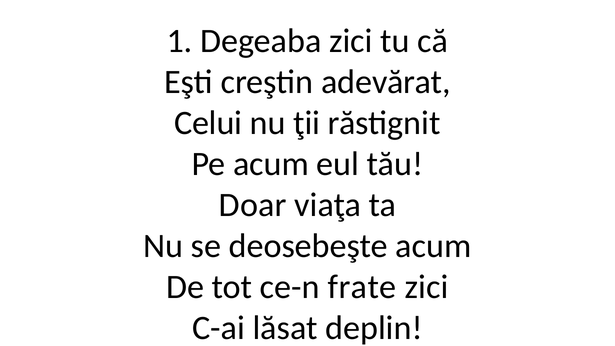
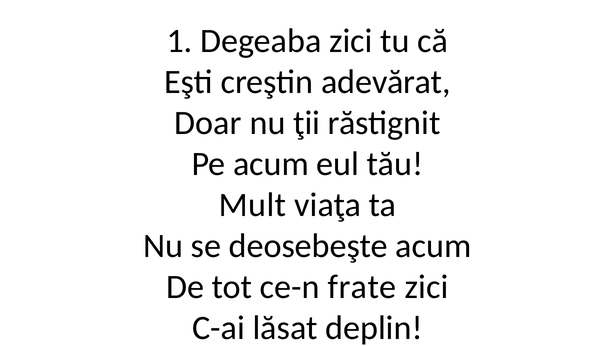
Celui: Celui -> Doar
Doar: Doar -> Mult
